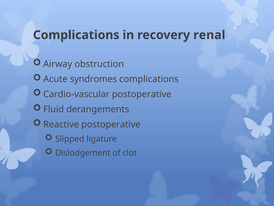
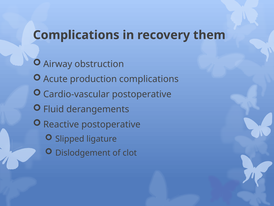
renal: renal -> them
syndromes: syndromes -> production
